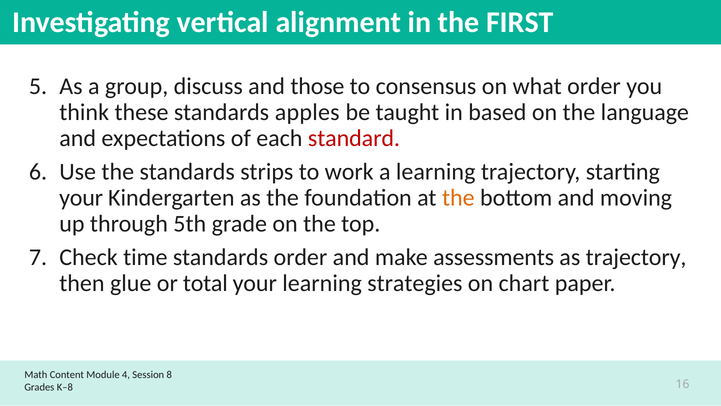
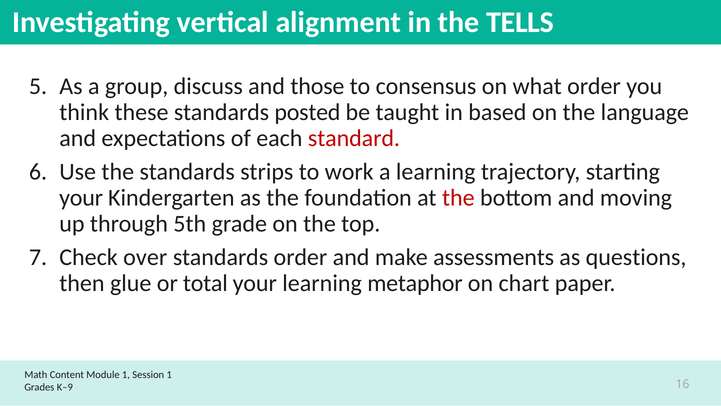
FIRST: FIRST -> TELLS
apples: apples -> posted
the at (458, 198) colour: orange -> red
time: time -> over
as trajectory: trajectory -> questions
strategies: strategies -> metaphor
Module 4: 4 -> 1
Session 8: 8 -> 1
K–8: K–8 -> K–9
